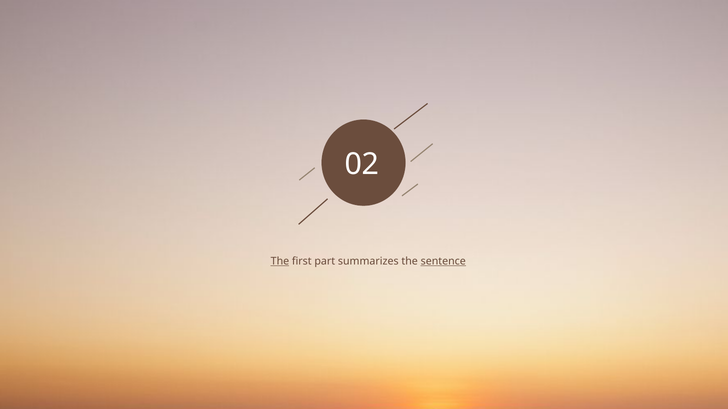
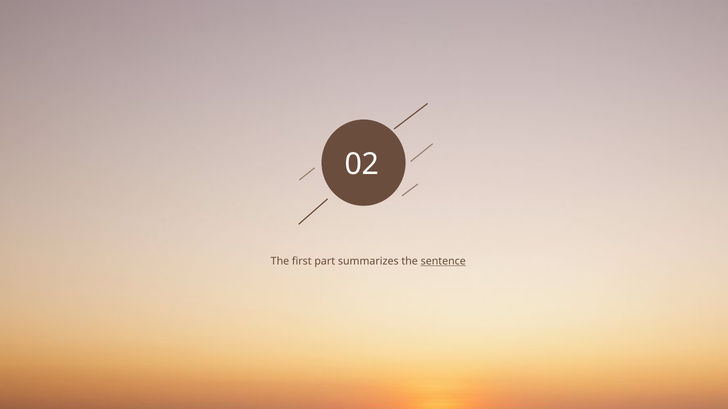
The at (280, 261) underline: present -> none
